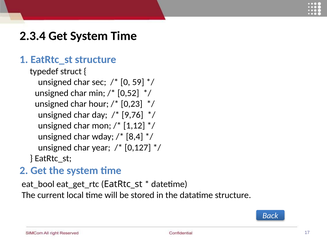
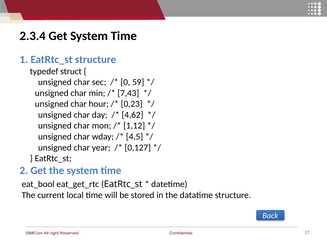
0,52: 0,52 -> 7,43
9,76: 9,76 -> 4,62
8,4: 8,4 -> 4,5
